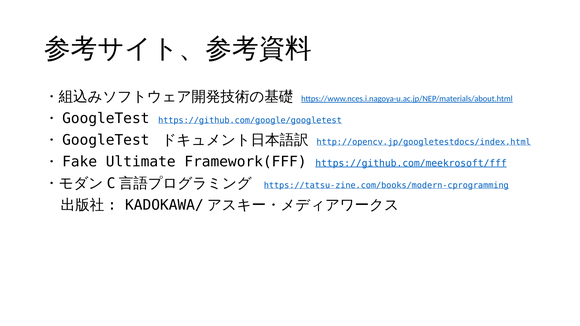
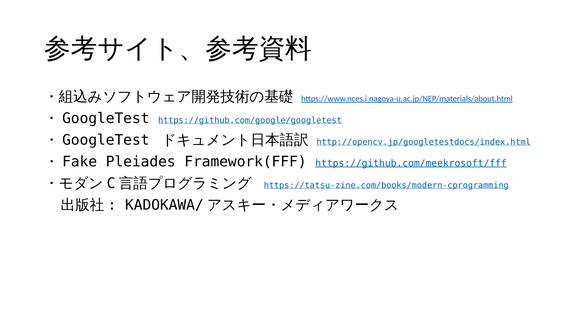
Ultimate: Ultimate -> Pleiades
